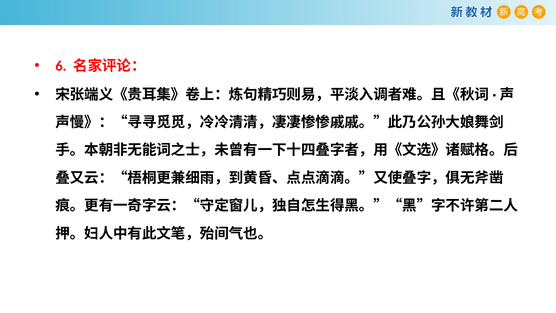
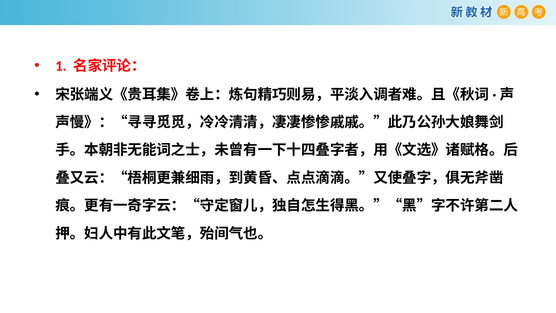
6: 6 -> 1
